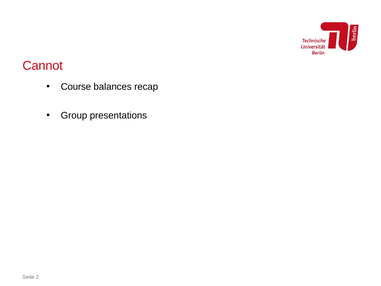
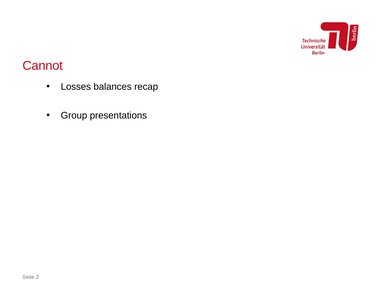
Course: Course -> Losses
